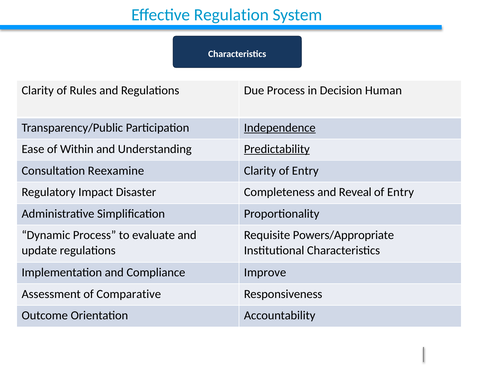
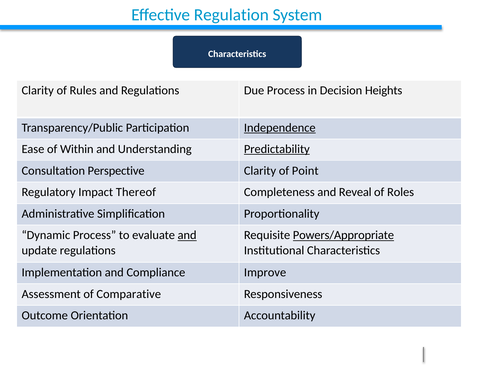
Human: Human -> Heights
Reexamine: Reexamine -> Perspective
Clarity of Entry: Entry -> Point
Disaster: Disaster -> Thereof
Entry at (401, 192): Entry -> Roles
and at (187, 236) underline: none -> present
Powers/Appropriate underline: none -> present
